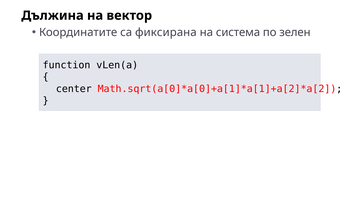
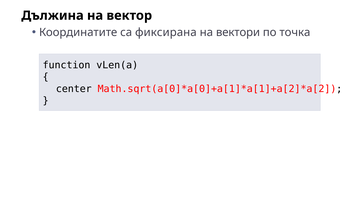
система: система -> вектори
зелен: зелен -> точка
